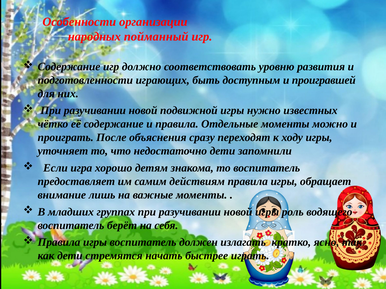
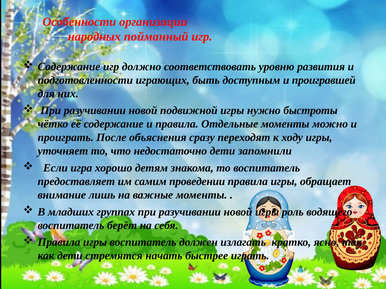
известных: известных -> быстроты
действиям: действиям -> проведении
